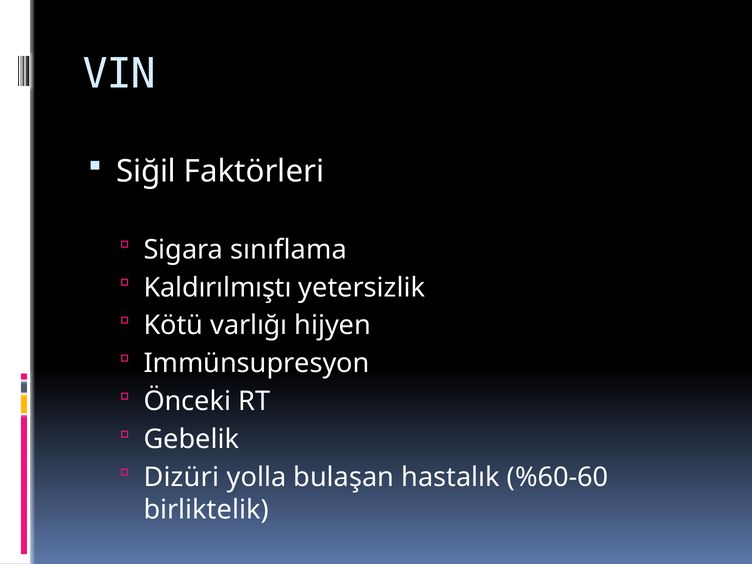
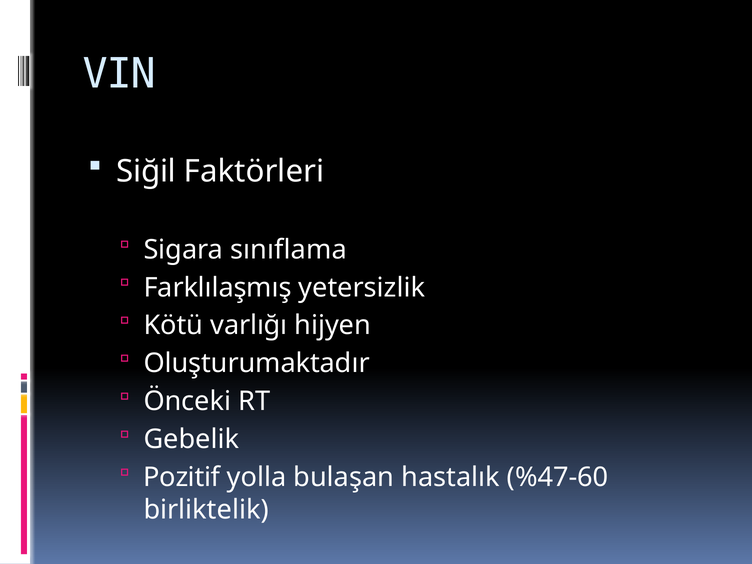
Kaldırılmıştı: Kaldırılmıştı -> Farklılaşmış
Immünsupresyon: Immünsupresyon -> Oluşturumaktadır
Dizüri: Dizüri -> Pozitif
%60-60: %60-60 -> %47-60
